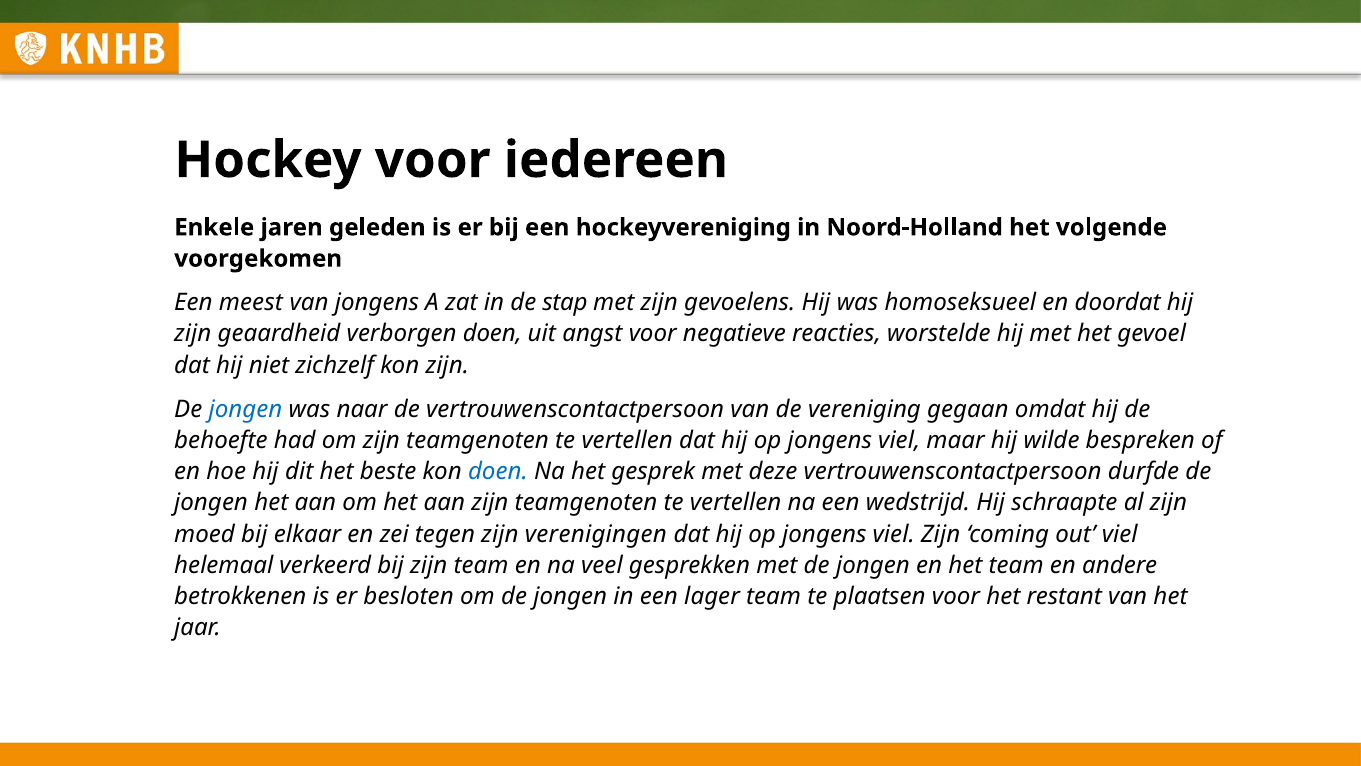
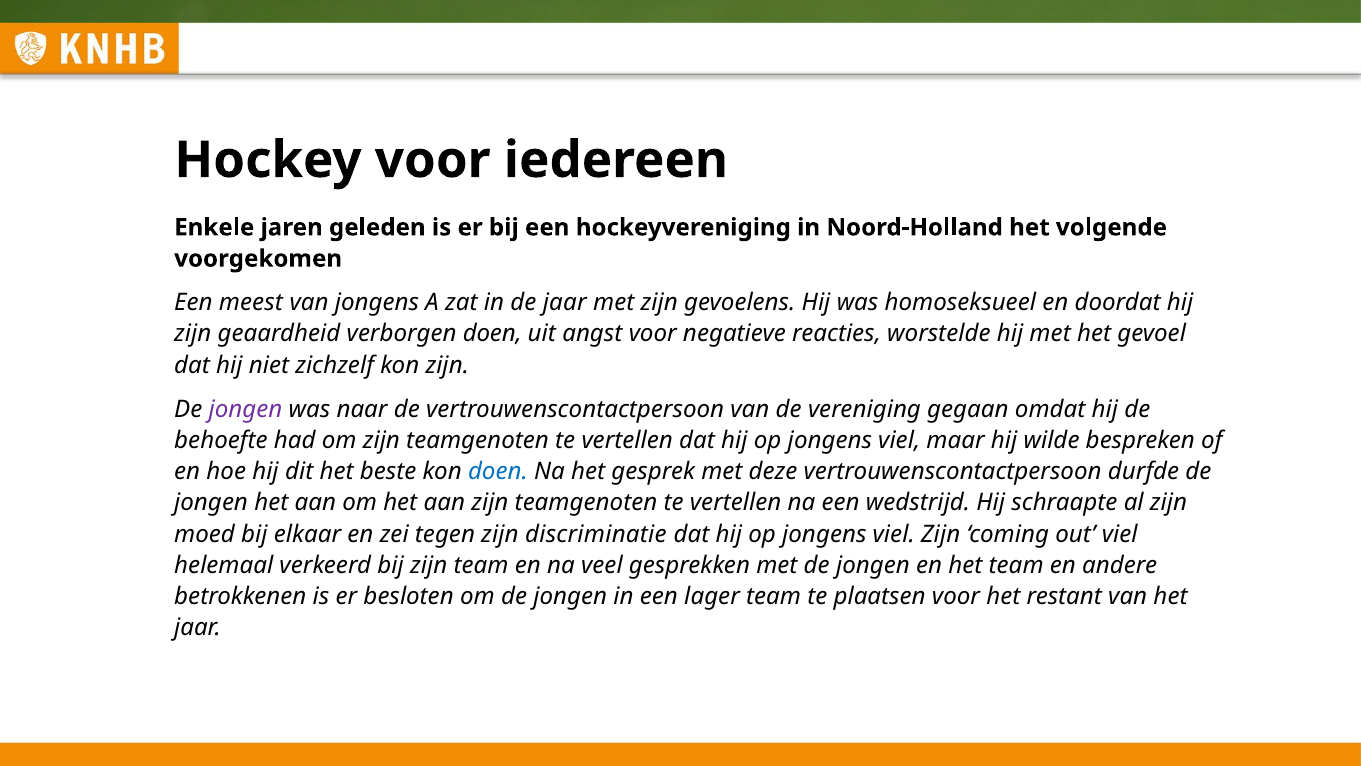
de stap: stap -> jaar
jongen at (245, 409) colour: blue -> purple
verenigingen: verenigingen -> discriminatie
